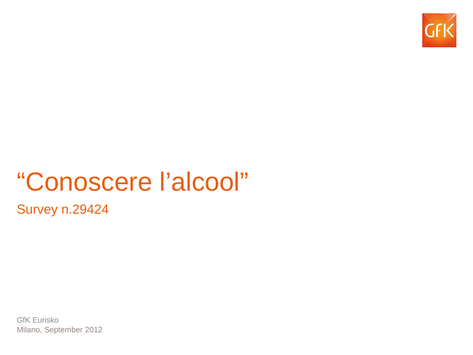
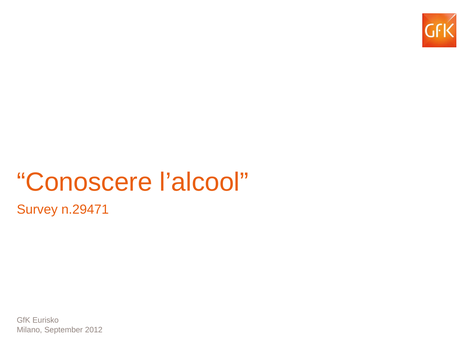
n.29424: n.29424 -> n.29471
